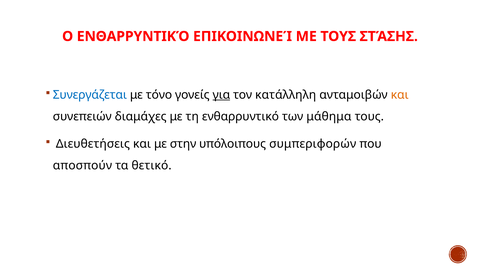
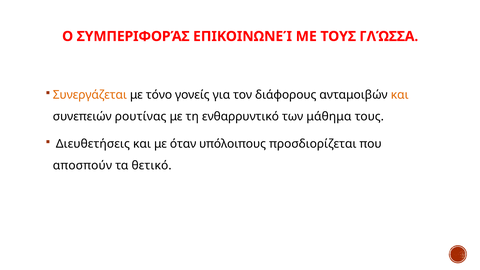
Ο ΕΝΘΑΡΡΥΝΤΙΚΌ: ΕΝΘΑΡΡΥΝΤΙΚΌ -> ΣΥΜΠΕΡΙΦΟΡΆΣ
ΣΤΆΣΗΣ: ΣΤΆΣΗΣ -> ΓΛΏΣΣΑ
Συνεργάζεται colour: blue -> orange
για underline: present -> none
κατάλληλη: κατάλληλη -> διάφορους
διαμάχες: διαμάχες -> ρουτίνας
στην: στην -> όταν
συμπεριφορών: συμπεριφορών -> προσδιορίζεται
